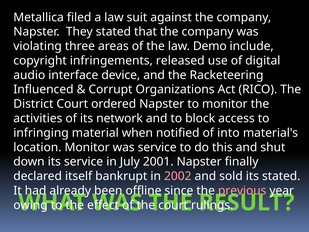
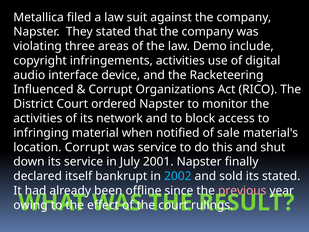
infringements released: released -> activities
into: into -> sale
location Monitor: Monitor -> Corrupt
2002 colour: pink -> light blue
